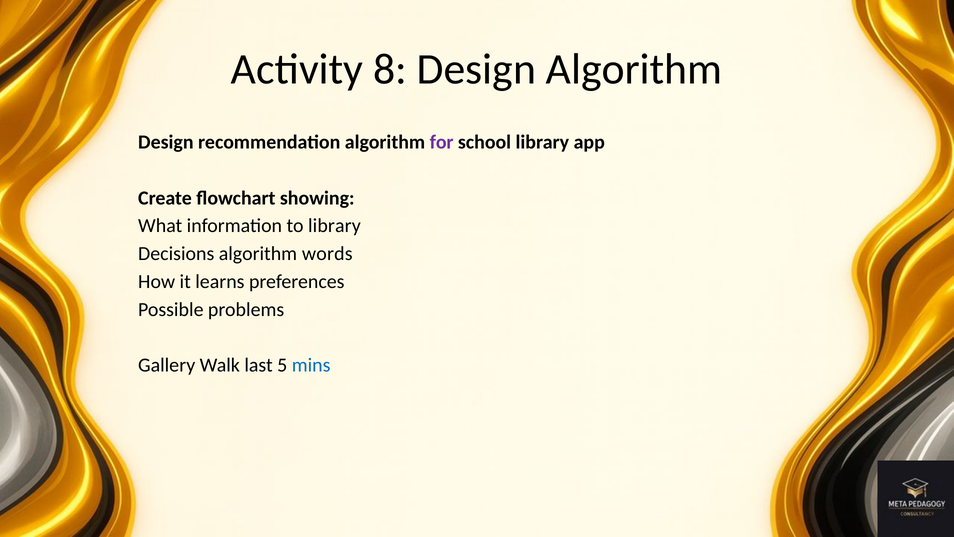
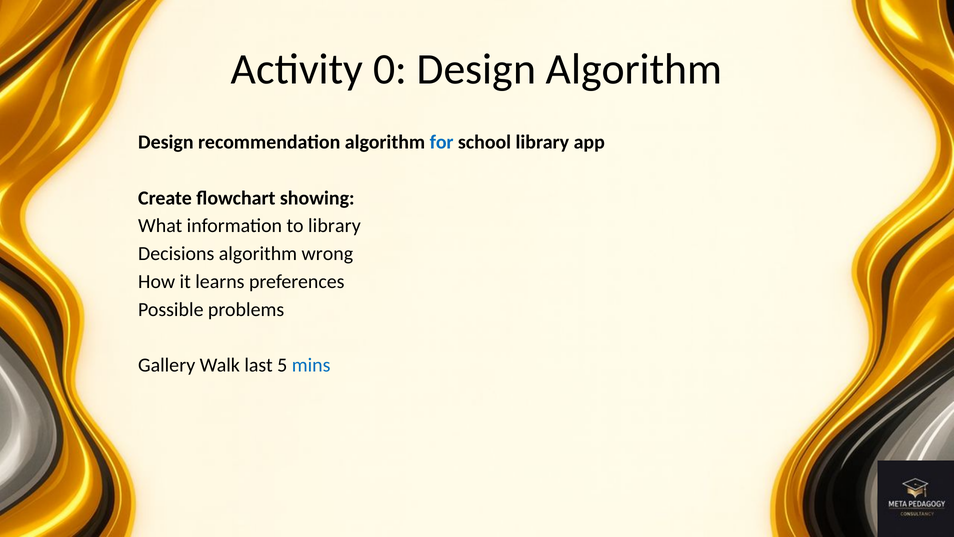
8: 8 -> 0
for colour: purple -> blue
words: words -> wrong
